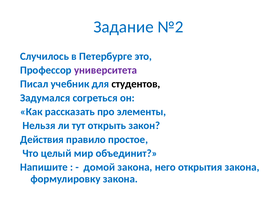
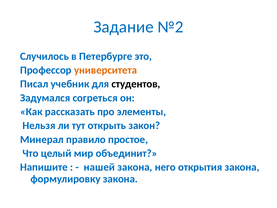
университета colour: purple -> orange
Действия: Действия -> Минерал
домой: домой -> нашей
